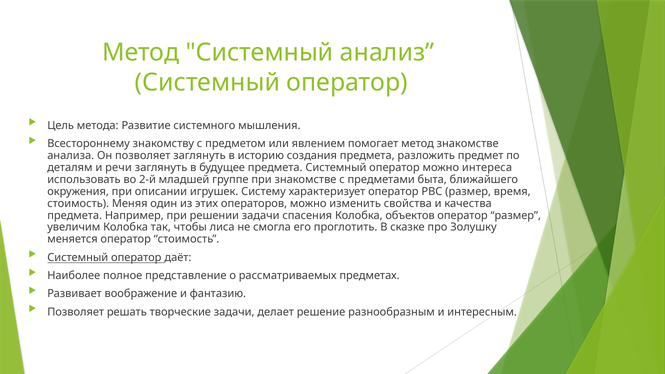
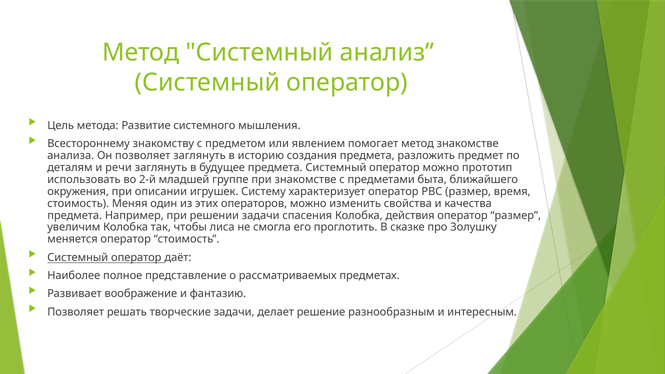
интереса: интереса -> прототип
объектов: объектов -> действия
